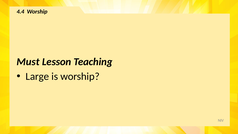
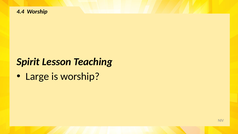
Must: Must -> Spirit
